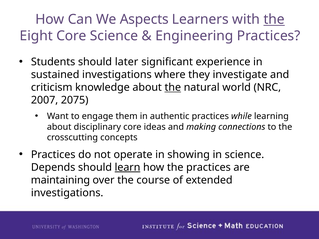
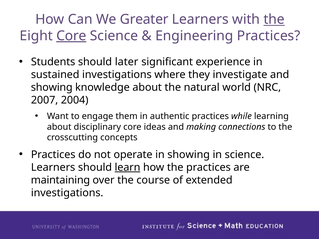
Aspects: Aspects -> Greater
Core at (71, 36) underline: none -> present
criticism at (52, 88): criticism -> showing
the at (173, 88) underline: present -> none
2075: 2075 -> 2004
Depends at (53, 167): Depends -> Learners
